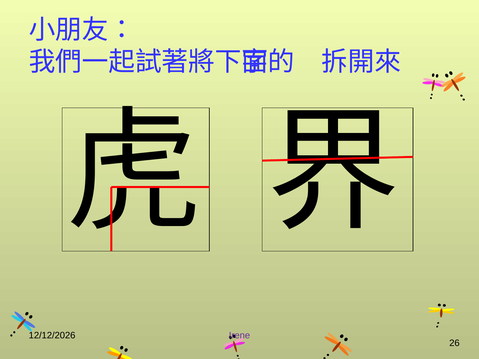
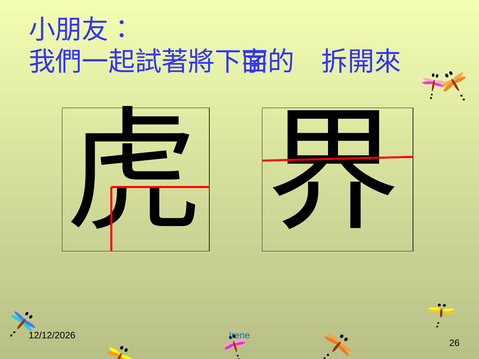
Irene colour: purple -> blue
